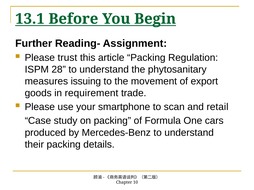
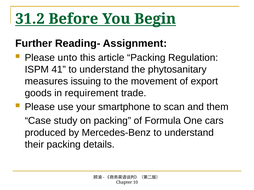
13.1: 13.1 -> 31.2
trust: trust -> unto
28: 28 -> 41
retail: retail -> them
